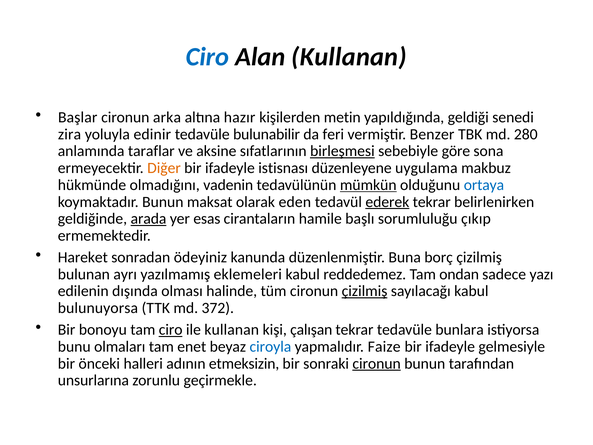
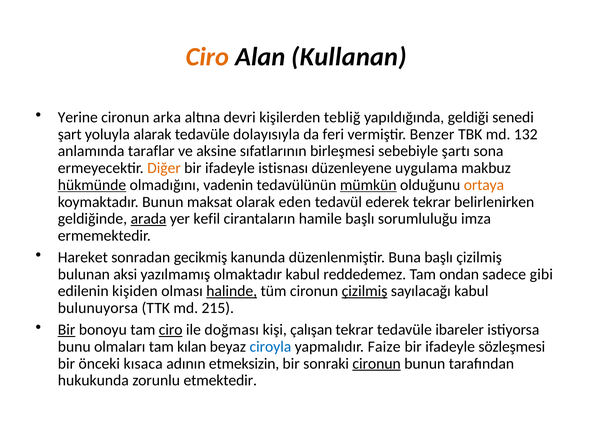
Ciro at (208, 57) colour: blue -> orange
Başlar: Başlar -> Yerine
hazır: hazır -> devri
metin: metin -> tebliğ
zira: zira -> şart
edinir: edinir -> alarak
bulunabilir: bulunabilir -> dolayısıyla
280: 280 -> 132
birleşmesi underline: present -> none
göre: göre -> şartı
hükmünde underline: none -> present
ortaya colour: blue -> orange
ederek underline: present -> none
esas: esas -> kefil
çıkıp: çıkıp -> imza
ödeyiniz: ödeyiniz -> gecikmiş
Buna borç: borç -> başlı
ayrı: ayrı -> aksi
eklemeleri: eklemeleri -> olmaktadır
yazı: yazı -> gibi
dışında: dışında -> kişiden
halinde underline: none -> present
372: 372 -> 215
Bir at (67, 330) underline: none -> present
ile kullanan: kullanan -> doğması
bunlara: bunlara -> ibareler
enet: enet -> kılan
gelmesiyle: gelmesiyle -> sözleşmesi
halleri: halleri -> kısaca
unsurlarına: unsurlarına -> hukukunda
geçirmekle: geçirmekle -> etmektedir
